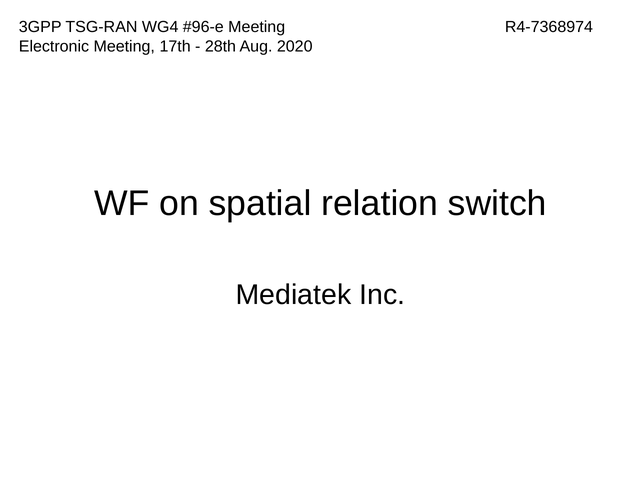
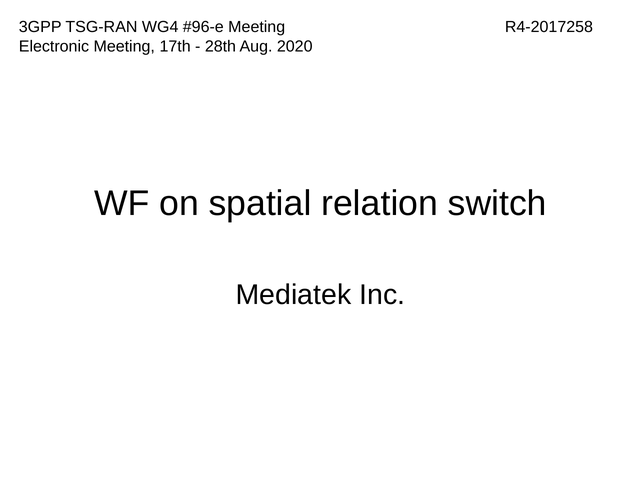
R4-7368974: R4-7368974 -> R4-2017258
